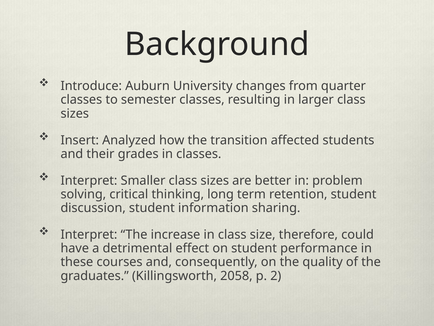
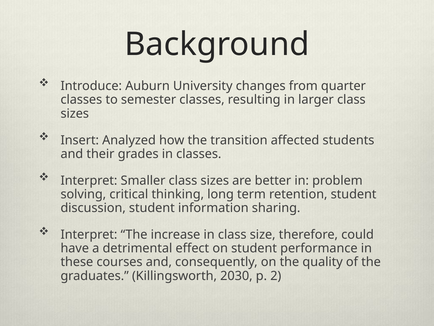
2058: 2058 -> 2030
